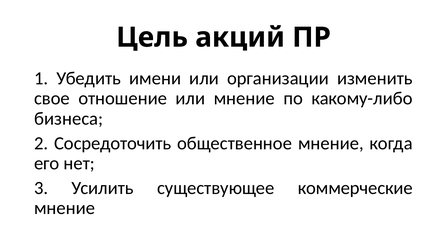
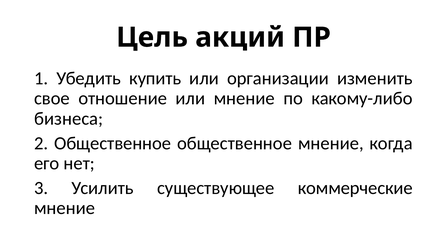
имени: имени -> купить
2 Сосредоточить: Сосредоточить -> Общественное
